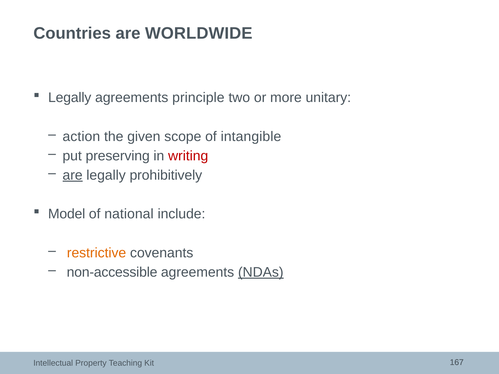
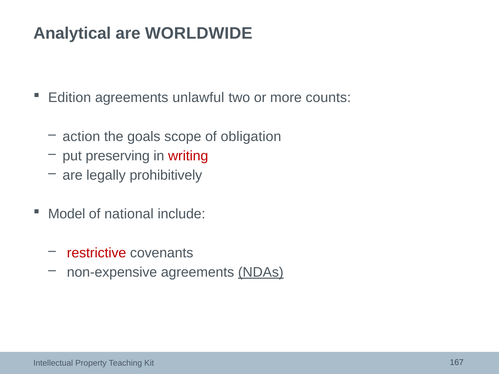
Countries: Countries -> Analytical
Legally at (70, 98): Legally -> Edition
principle: principle -> unlawful
unitary: unitary -> counts
given: given -> goals
intangible: intangible -> obligation
are at (73, 175) underline: present -> none
restrictive colour: orange -> red
non-accessible: non-accessible -> non-expensive
